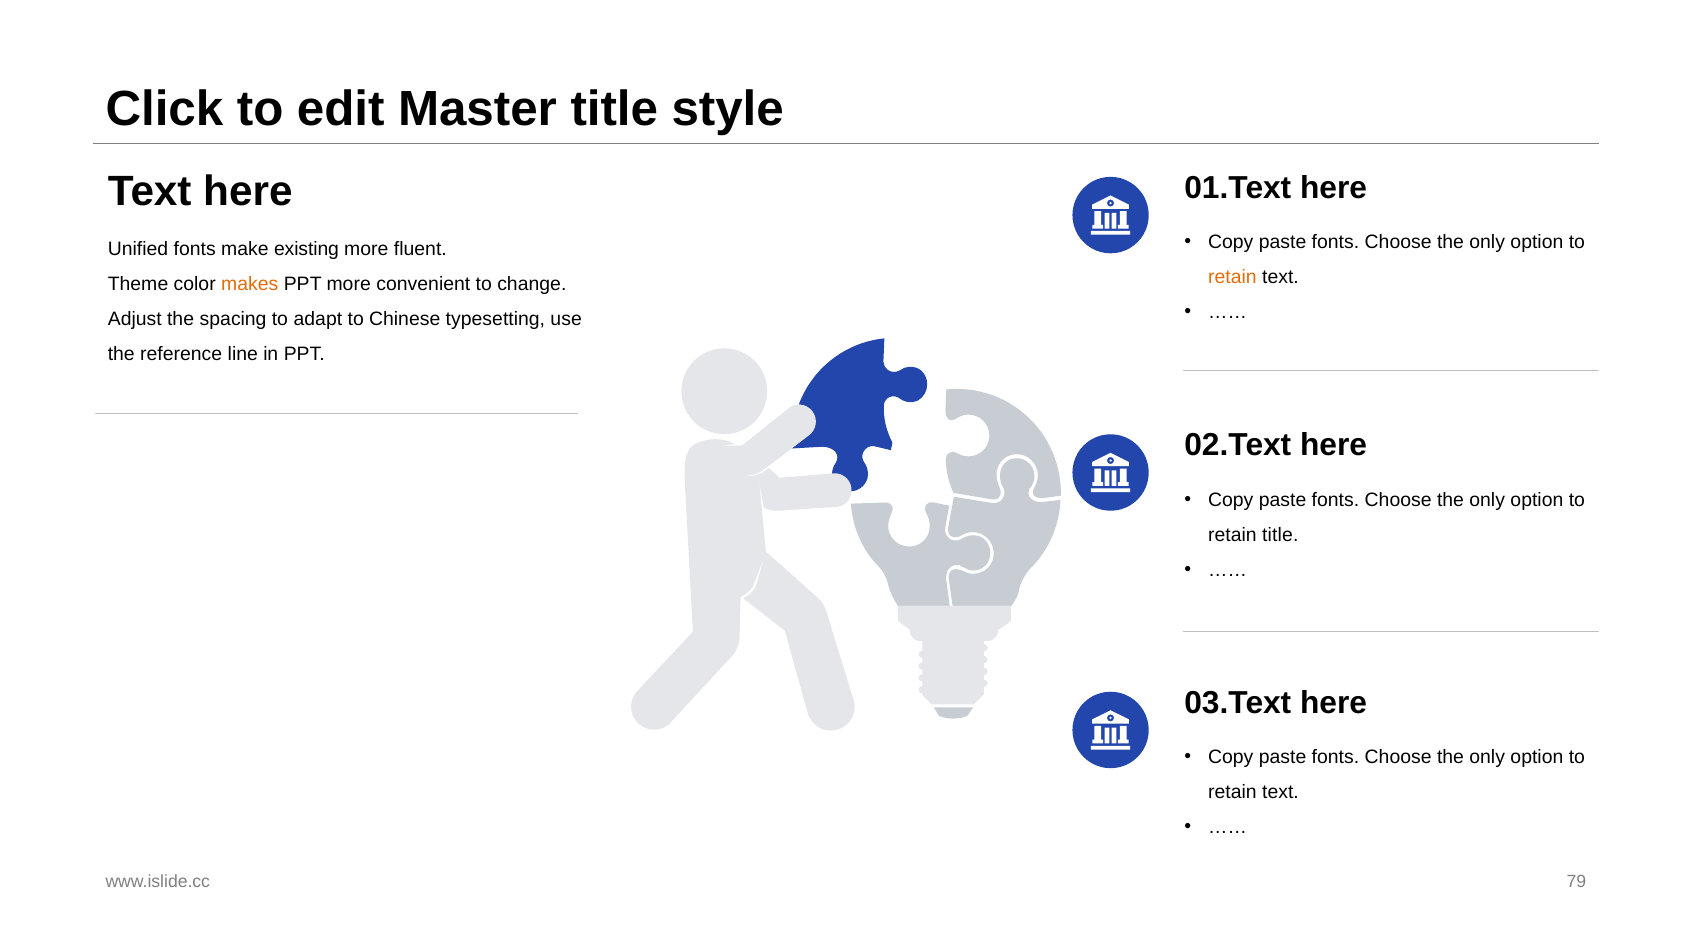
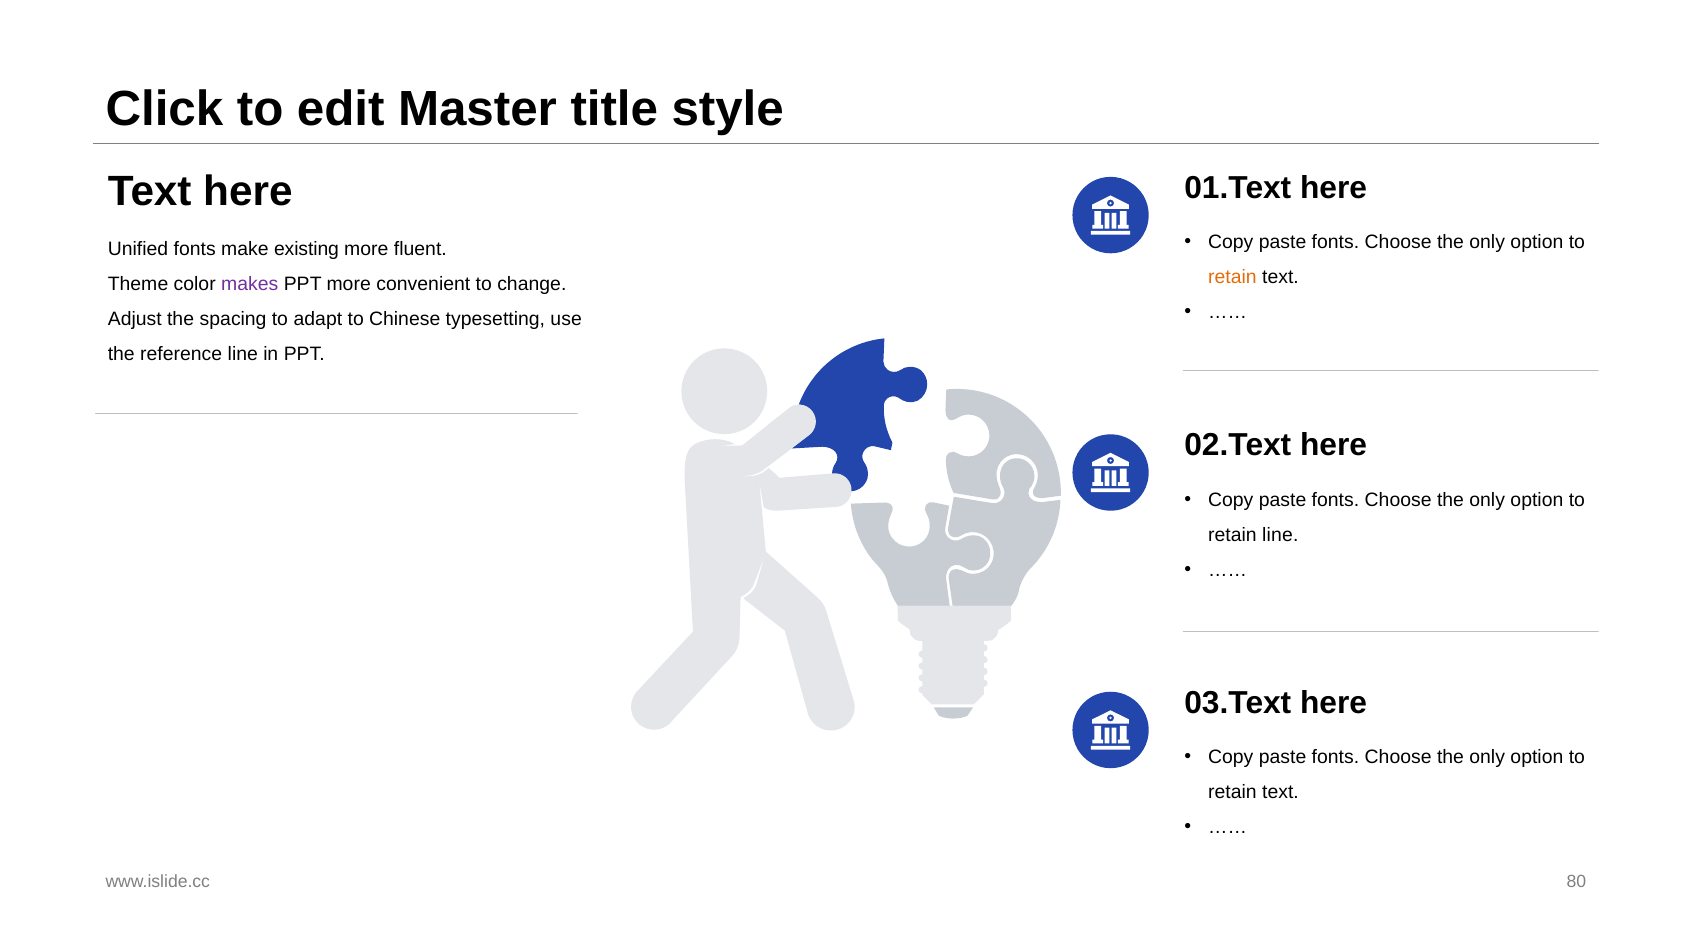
makes colour: orange -> purple
retain title: title -> line
79: 79 -> 80
